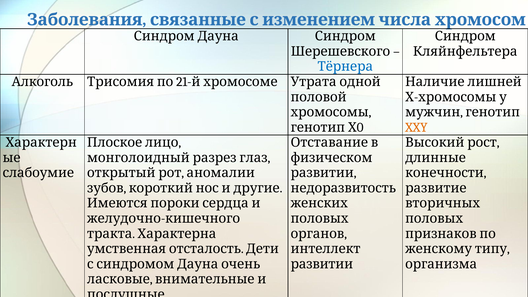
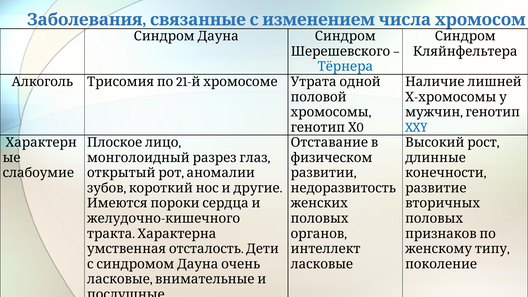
XXY colour: orange -> blue
развитии at (322, 264): развитии -> ласковые
организма: организма -> поколение
